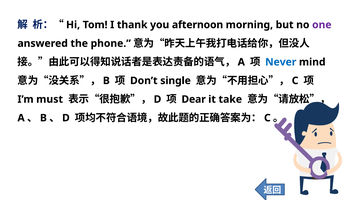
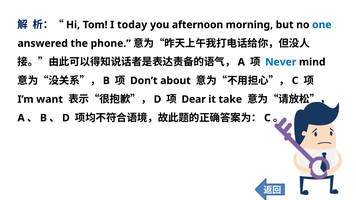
thank: thank -> today
one colour: purple -> blue
single: single -> about
must: must -> want
